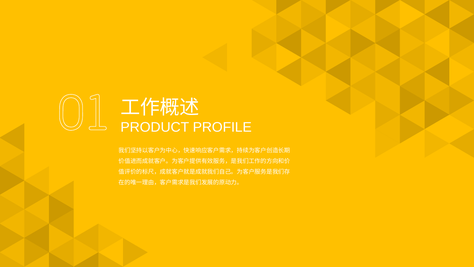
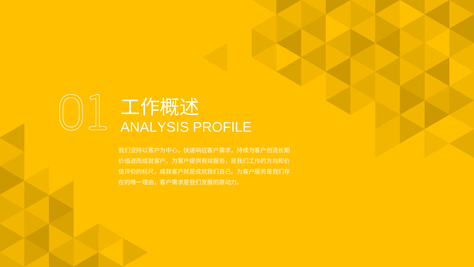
PRODUCT: PRODUCT -> ANALYSIS
